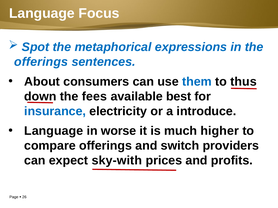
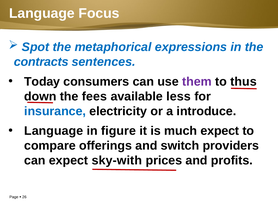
offerings at (41, 62): offerings -> contracts
About: About -> Today
them colour: blue -> purple
best: best -> less
worse: worse -> figure
much higher: higher -> expect
